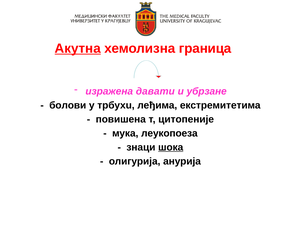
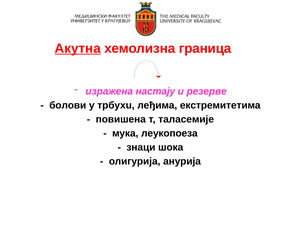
давати: давати -> настају
убрзане: убрзане -> рeзeрвe
цитопеније: цитопеније -> таласемије
шока underline: present -> none
